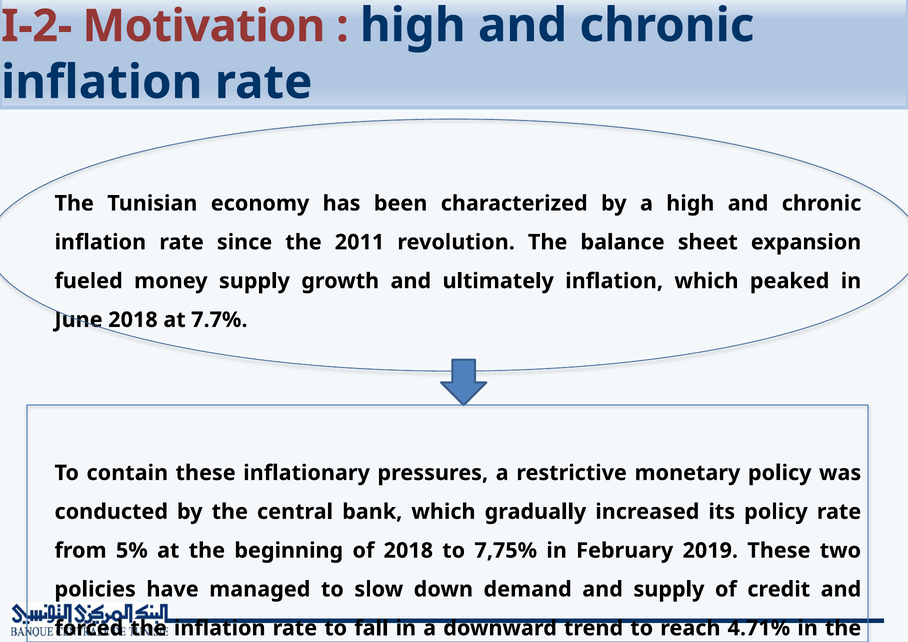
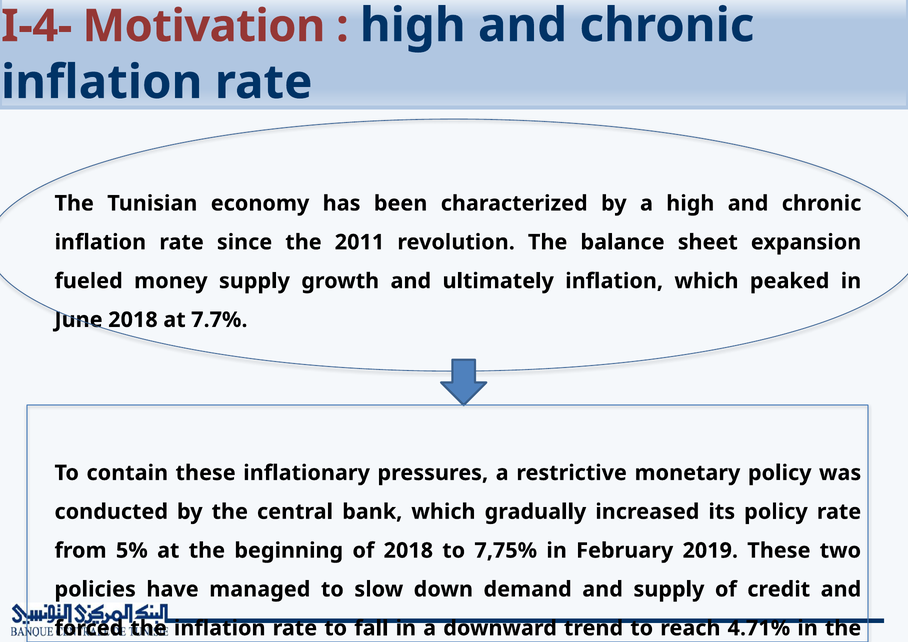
I-2-: I-2- -> I-4-
